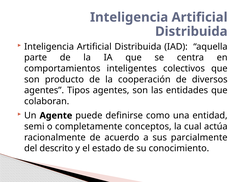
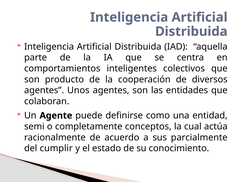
Tipos: Tipos -> Unos
descrito: descrito -> cumplir
